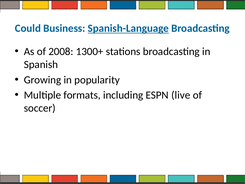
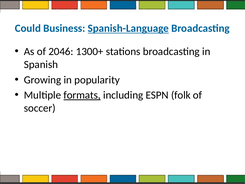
2008: 2008 -> 2046
formats underline: none -> present
live: live -> folk
